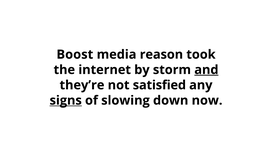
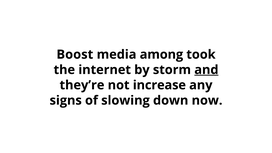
reason: reason -> among
satisfied: satisfied -> increase
signs underline: present -> none
